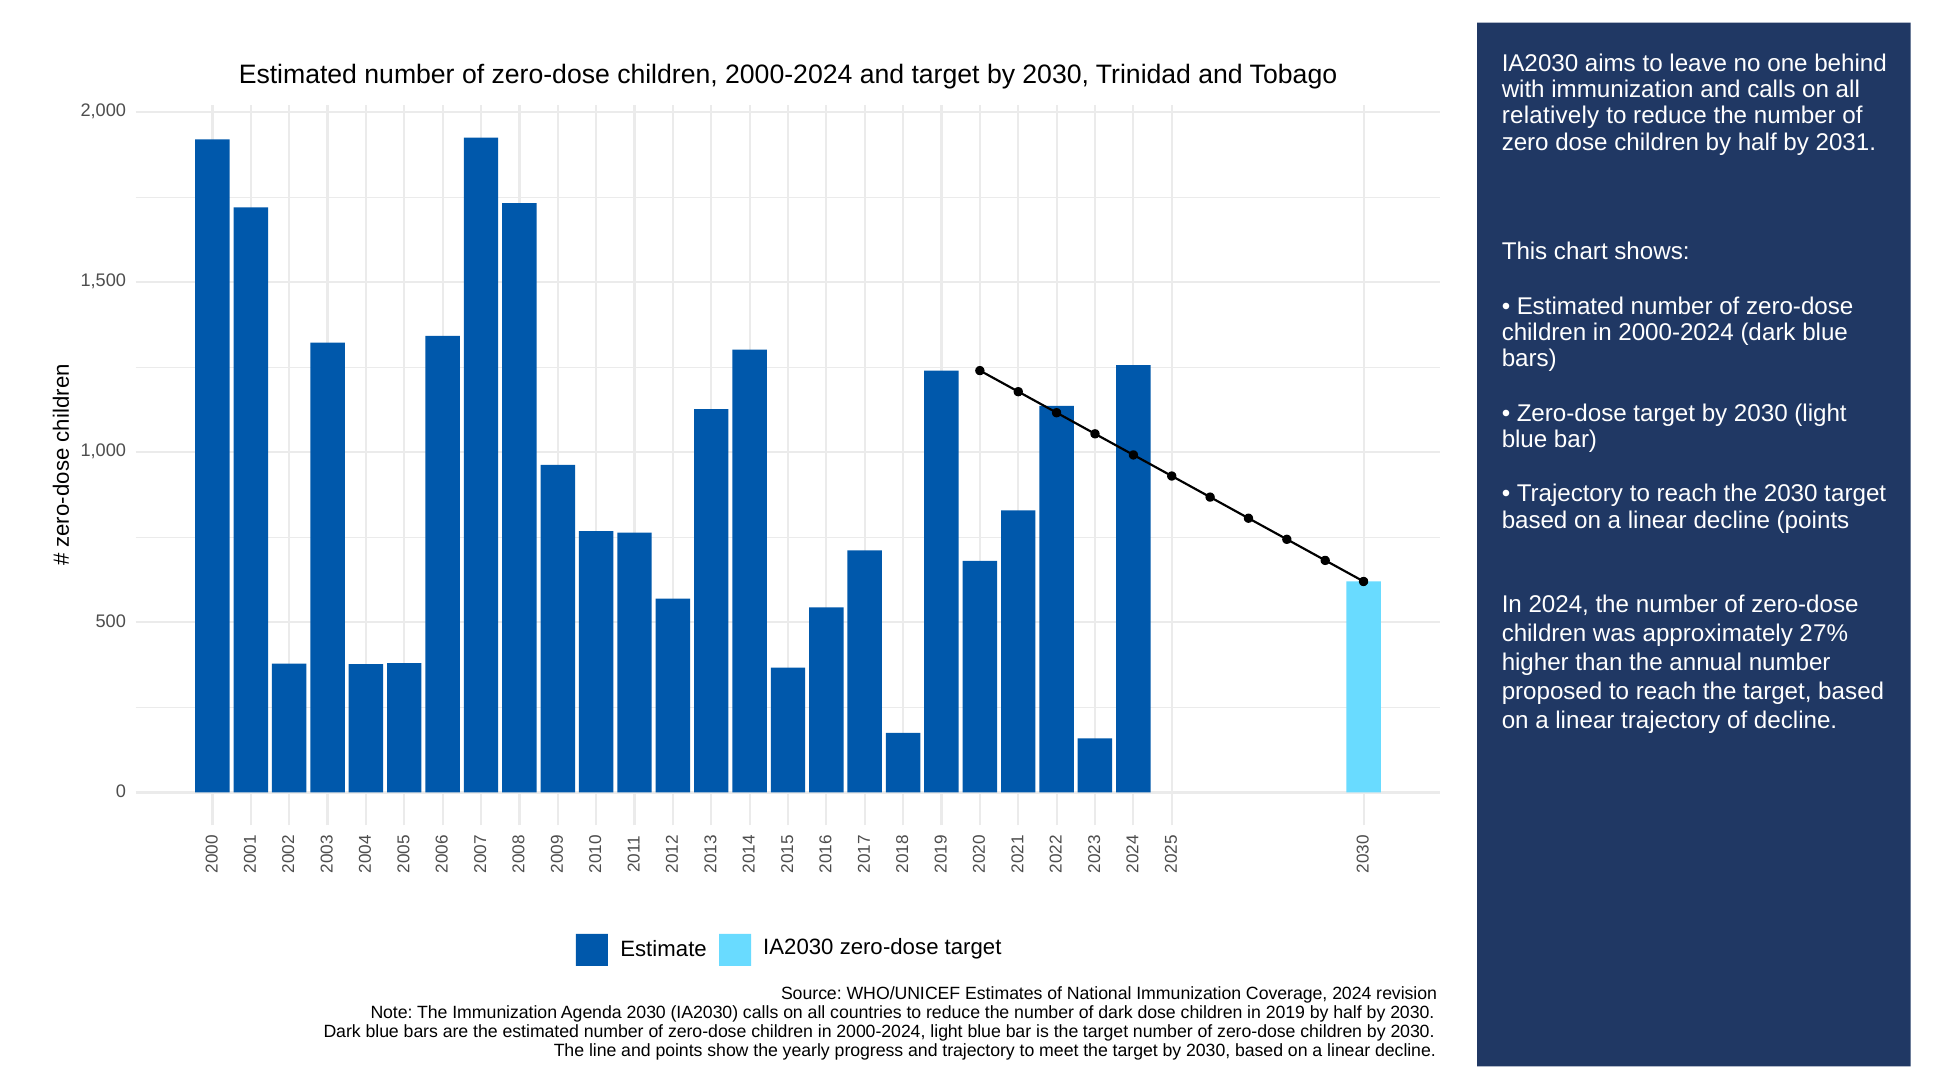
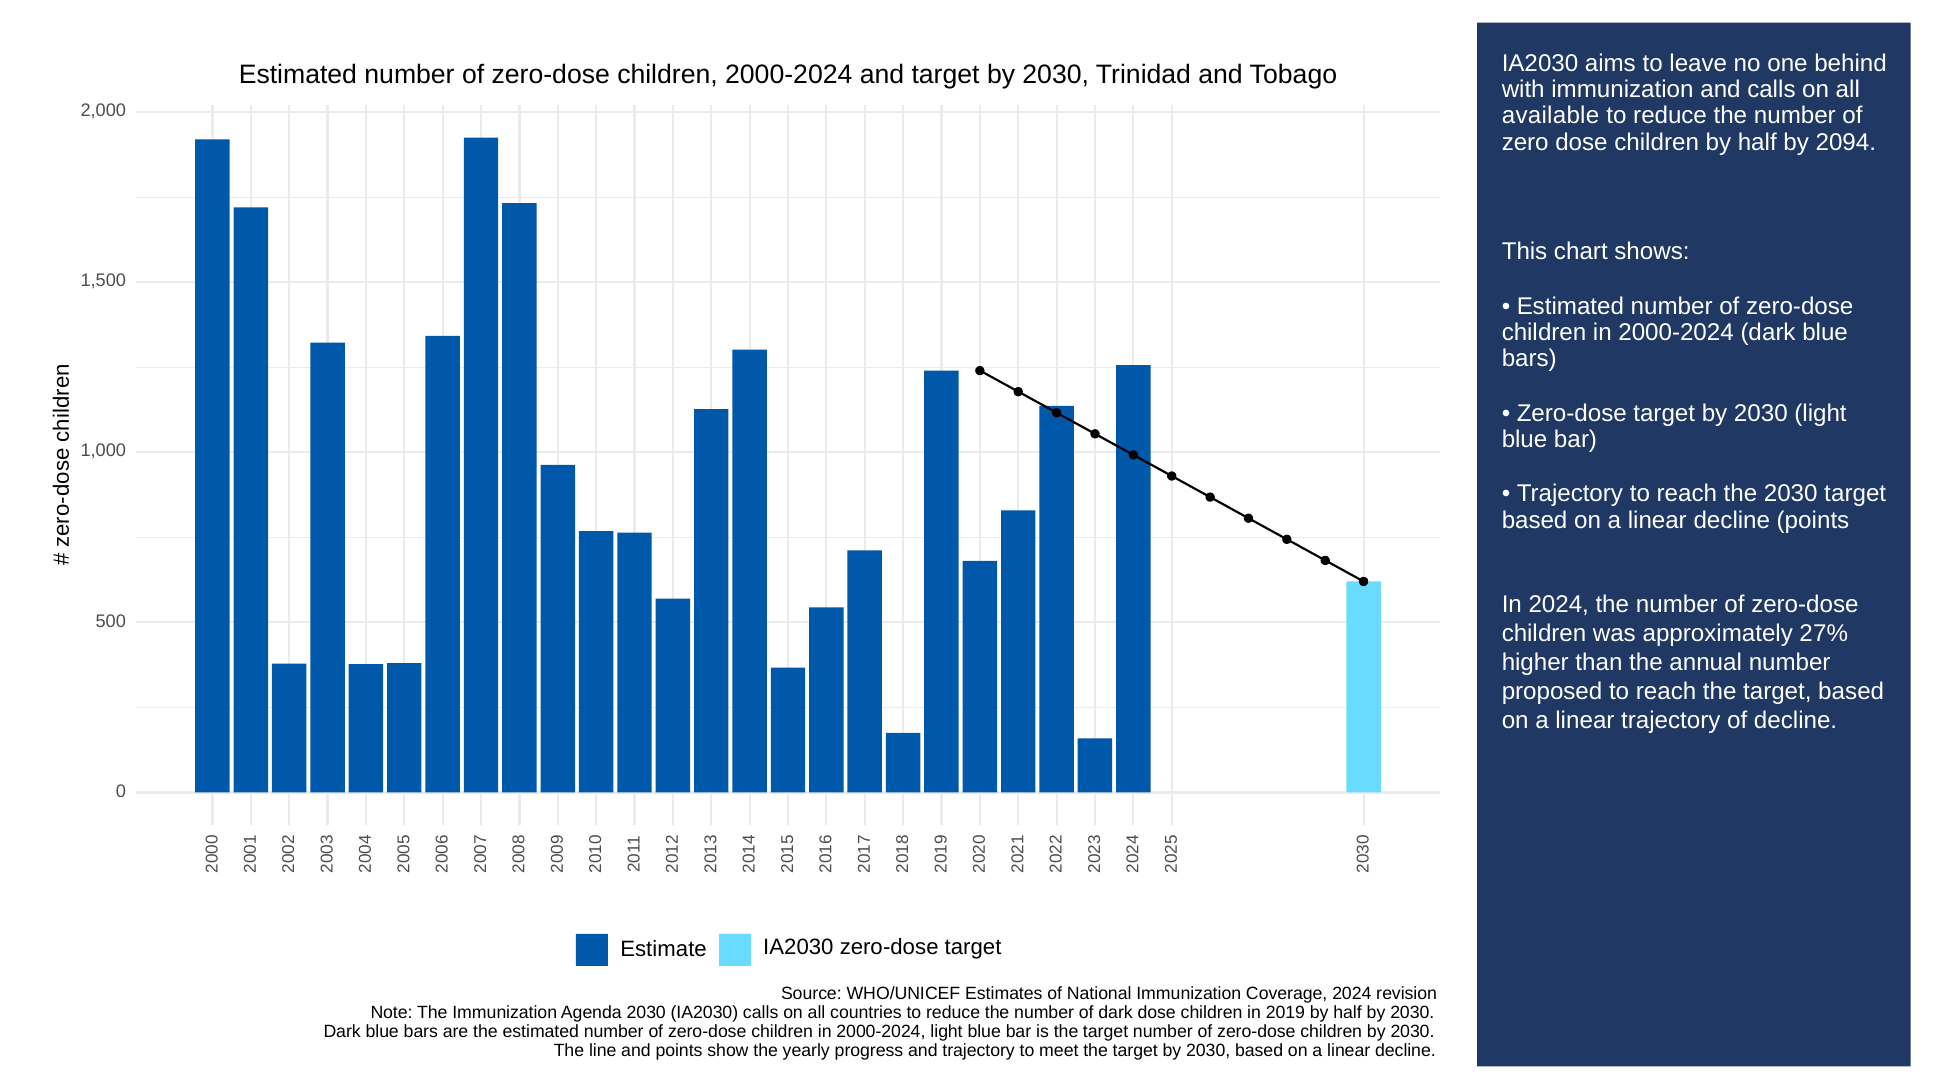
relatively: relatively -> available
2031: 2031 -> 2094
